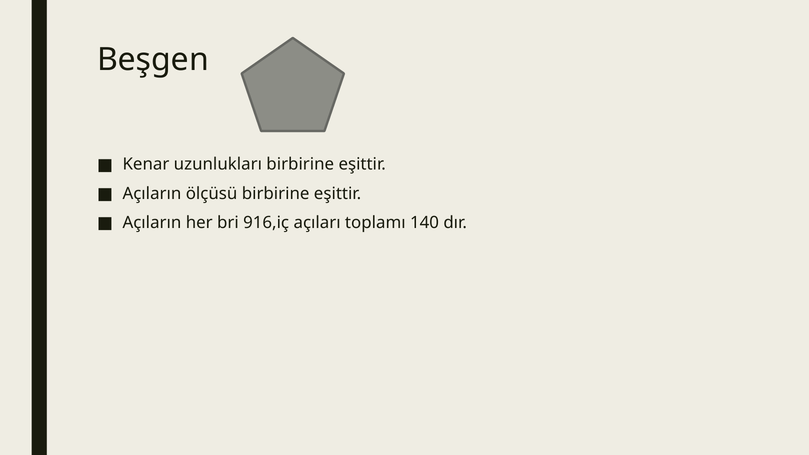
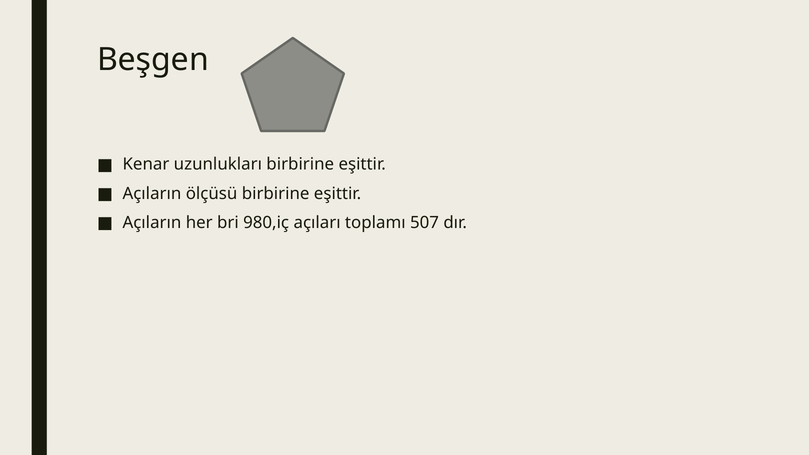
916,iç: 916,iç -> 980,iç
140: 140 -> 507
